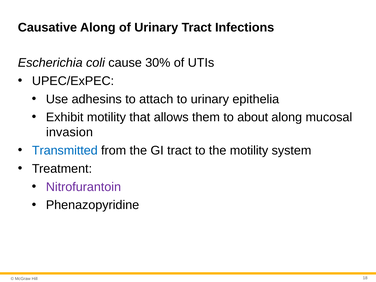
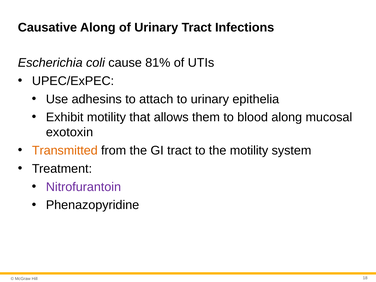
30%: 30% -> 81%
about: about -> blood
invasion: invasion -> exotoxin
Transmitted colour: blue -> orange
